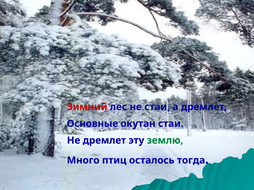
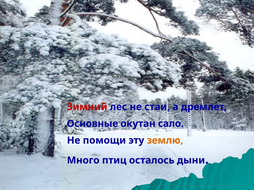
окутан стаи: стаи -> сало
Не дремлет: дремлет -> помощи
землю colour: green -> orange
тогда: тогда -> дыни
